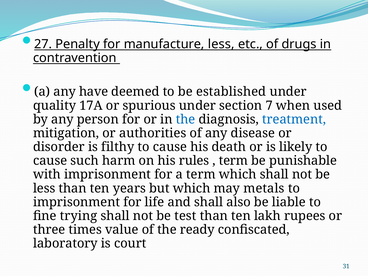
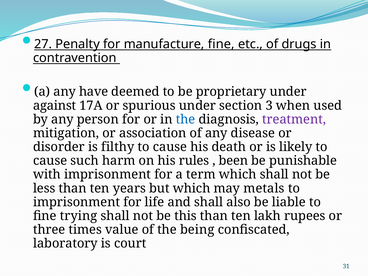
manufacture less: less -> fine
established: established -> proprietary
quality: quality -> against
7: 7 -> 3
treatment colour: blue -> purple
authorities: authorities -> association
term at (233, 161): term -> been
test: test -> this
ready: ready -> being
